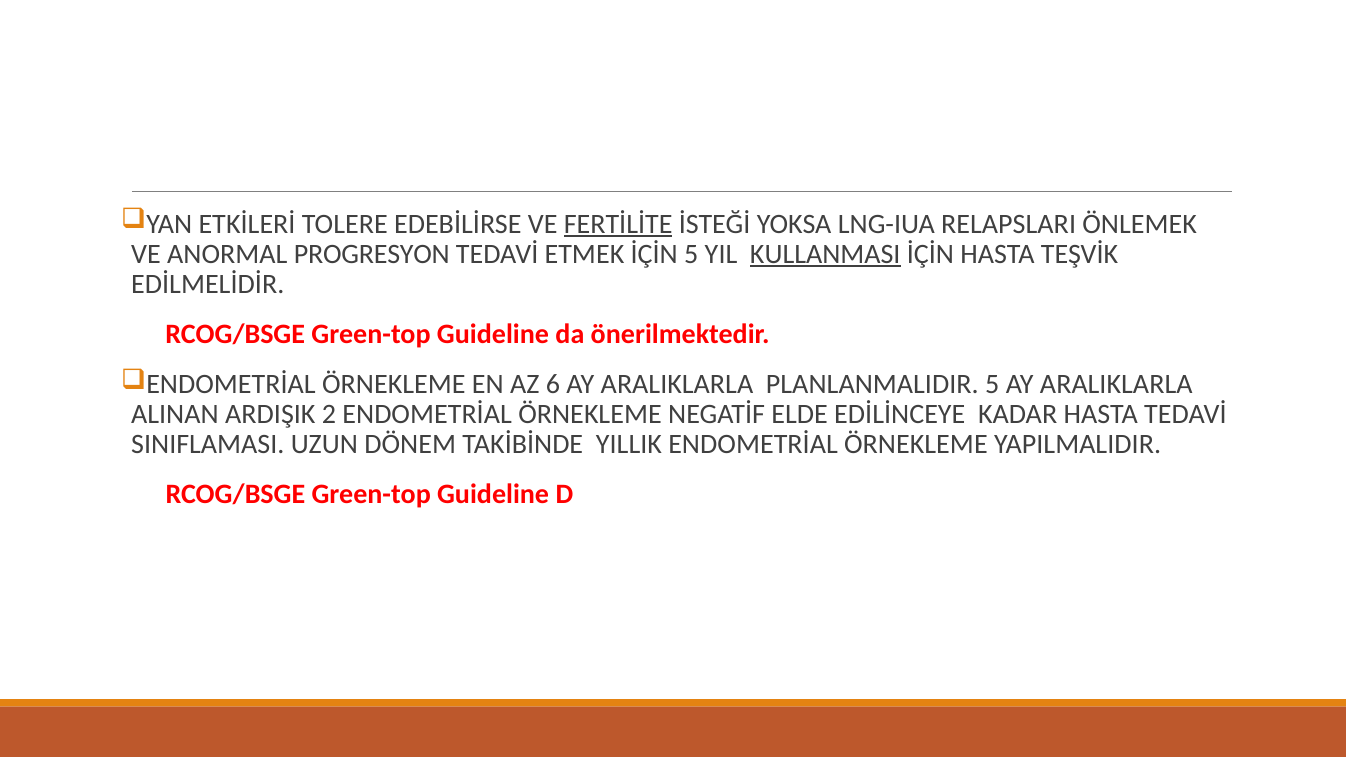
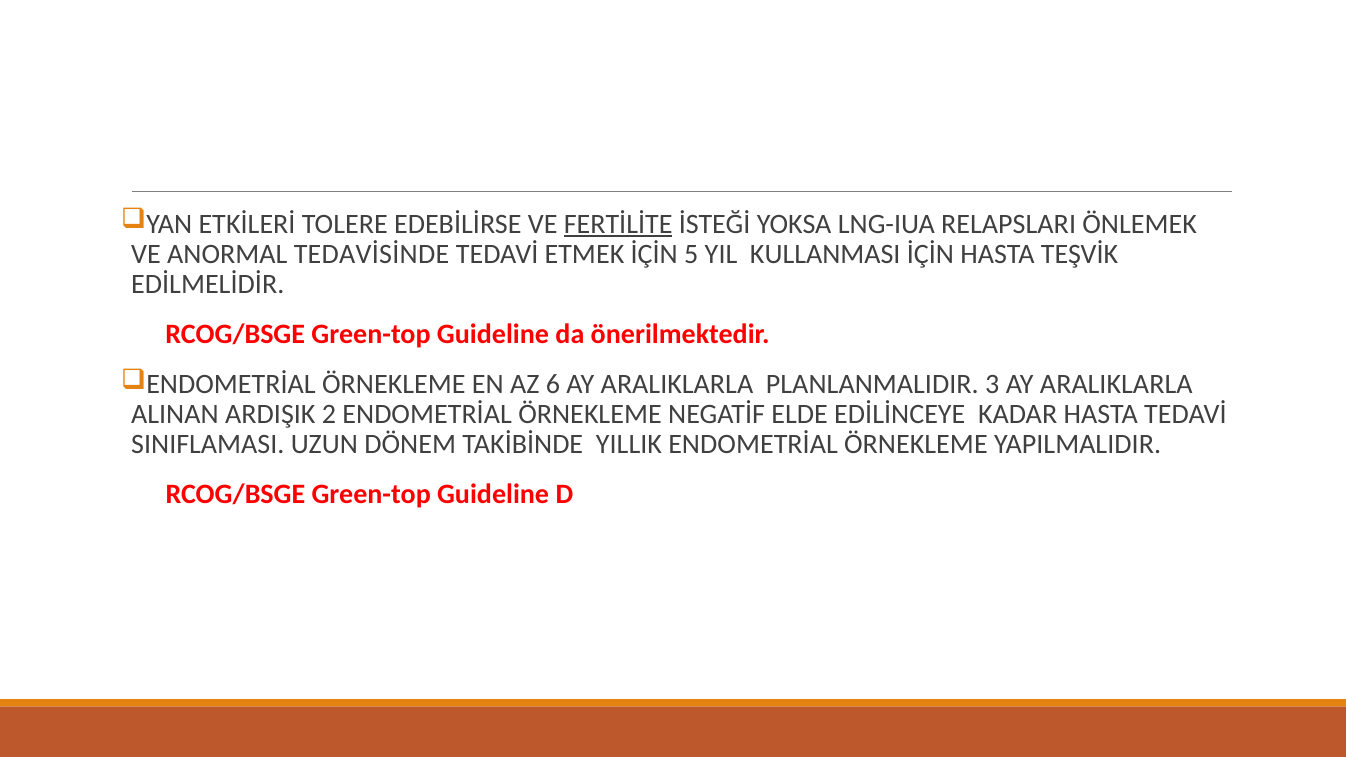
PROGRESYON: PROGRESYON -> TEDAVİSİNDE
KULLANMASI underline: present -> none
PLANLANMALIDIR 5: 5 -> 3
